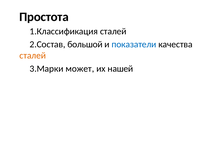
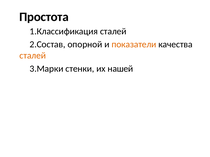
большой: большой -> опорной
показатели colour: blue -> orange
может: может -> стенки
